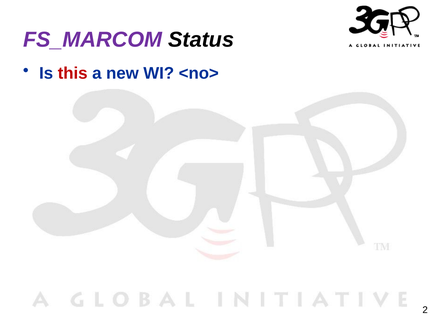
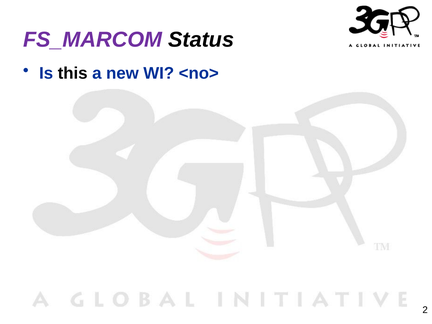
this colour: red -> black
